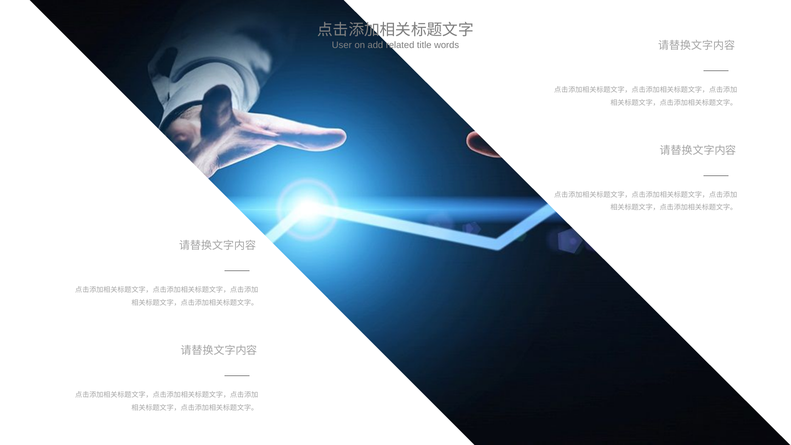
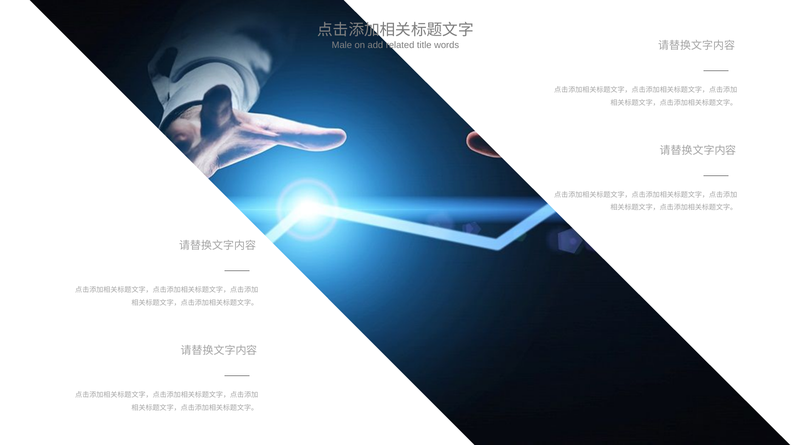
User: User -> Male
